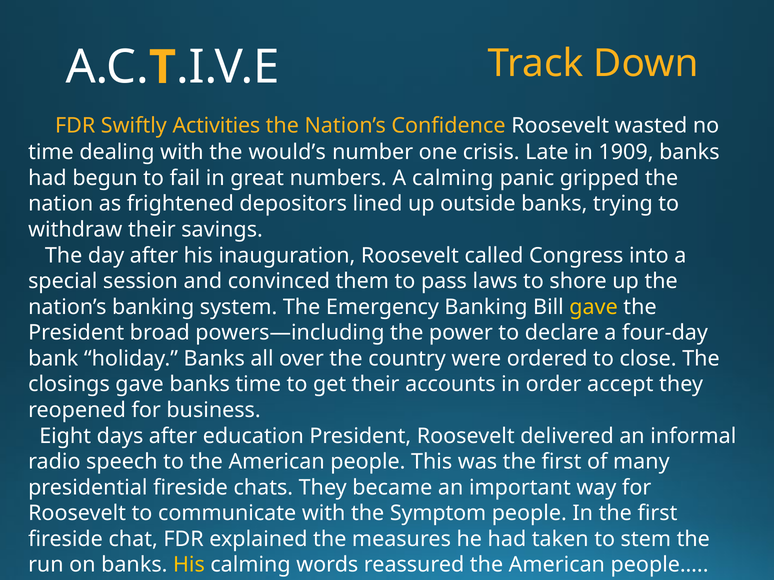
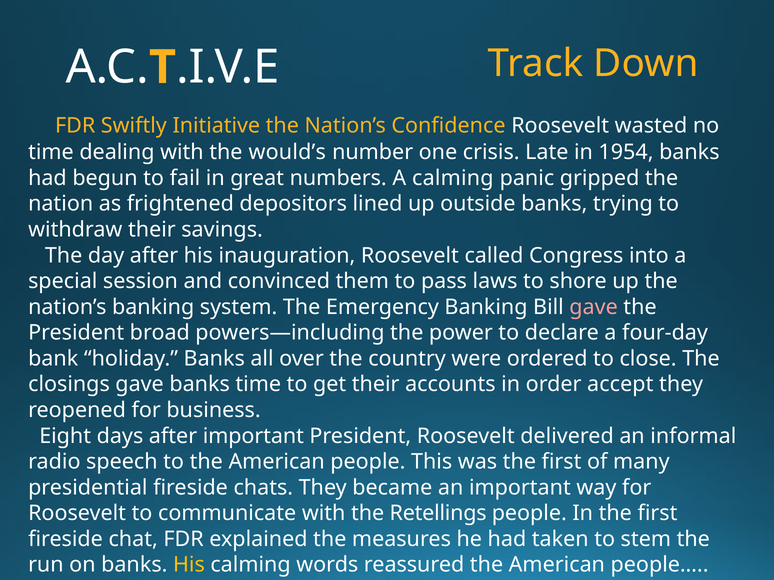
Activities: Activities -> Initiative
1909: 1909 -> 1954
gave at (594, 307) colour: yellow -> pink
after education: education -> important
Symptom: Symptom -> Retellings
